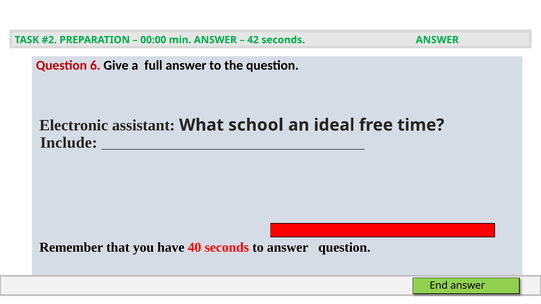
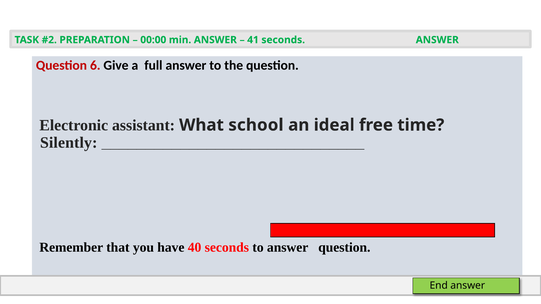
42: 42 -> 41
Include: Include -> Silently
